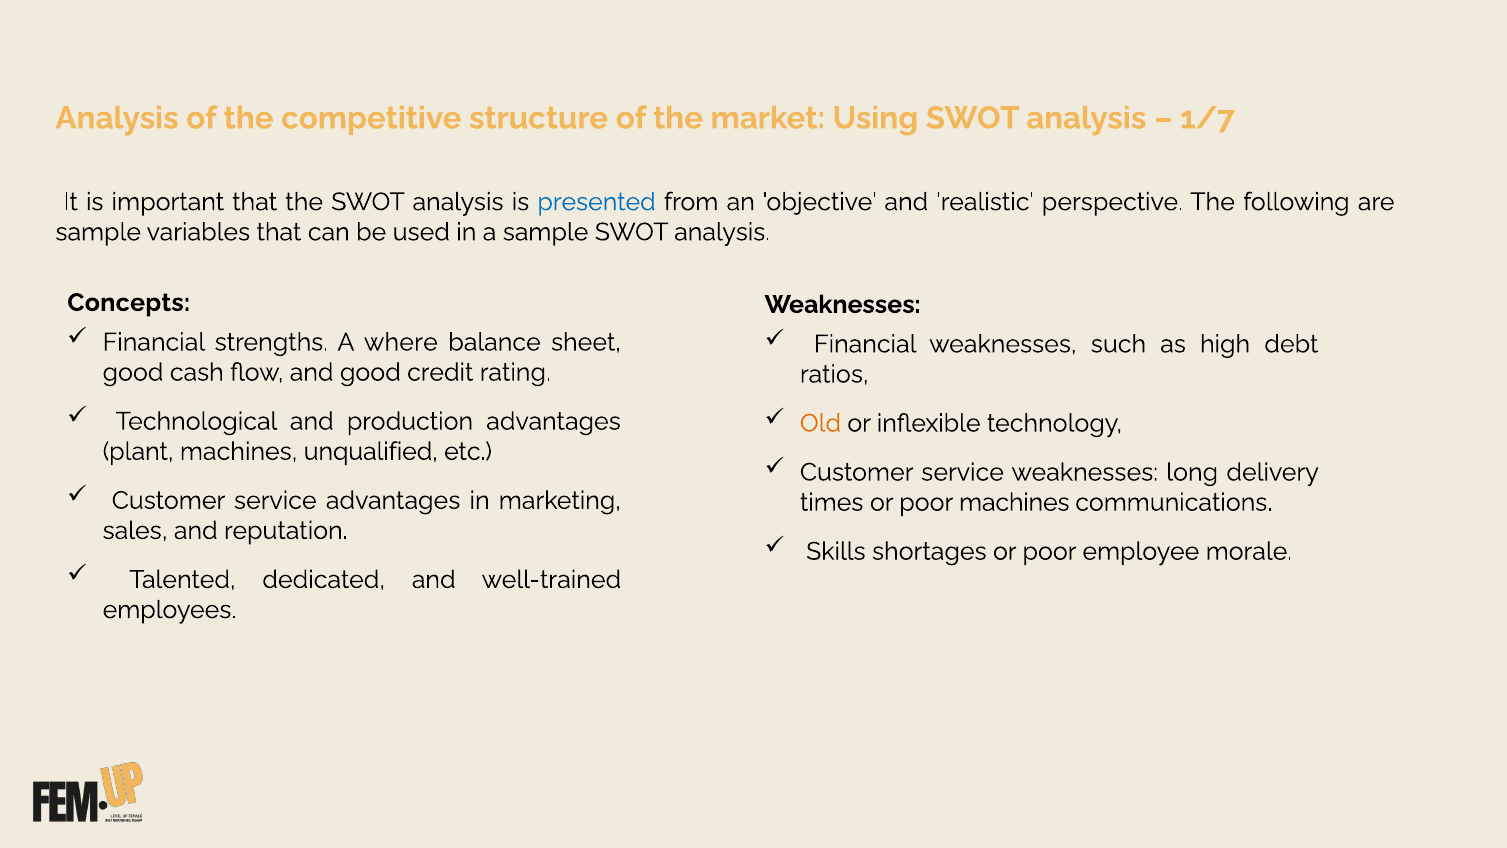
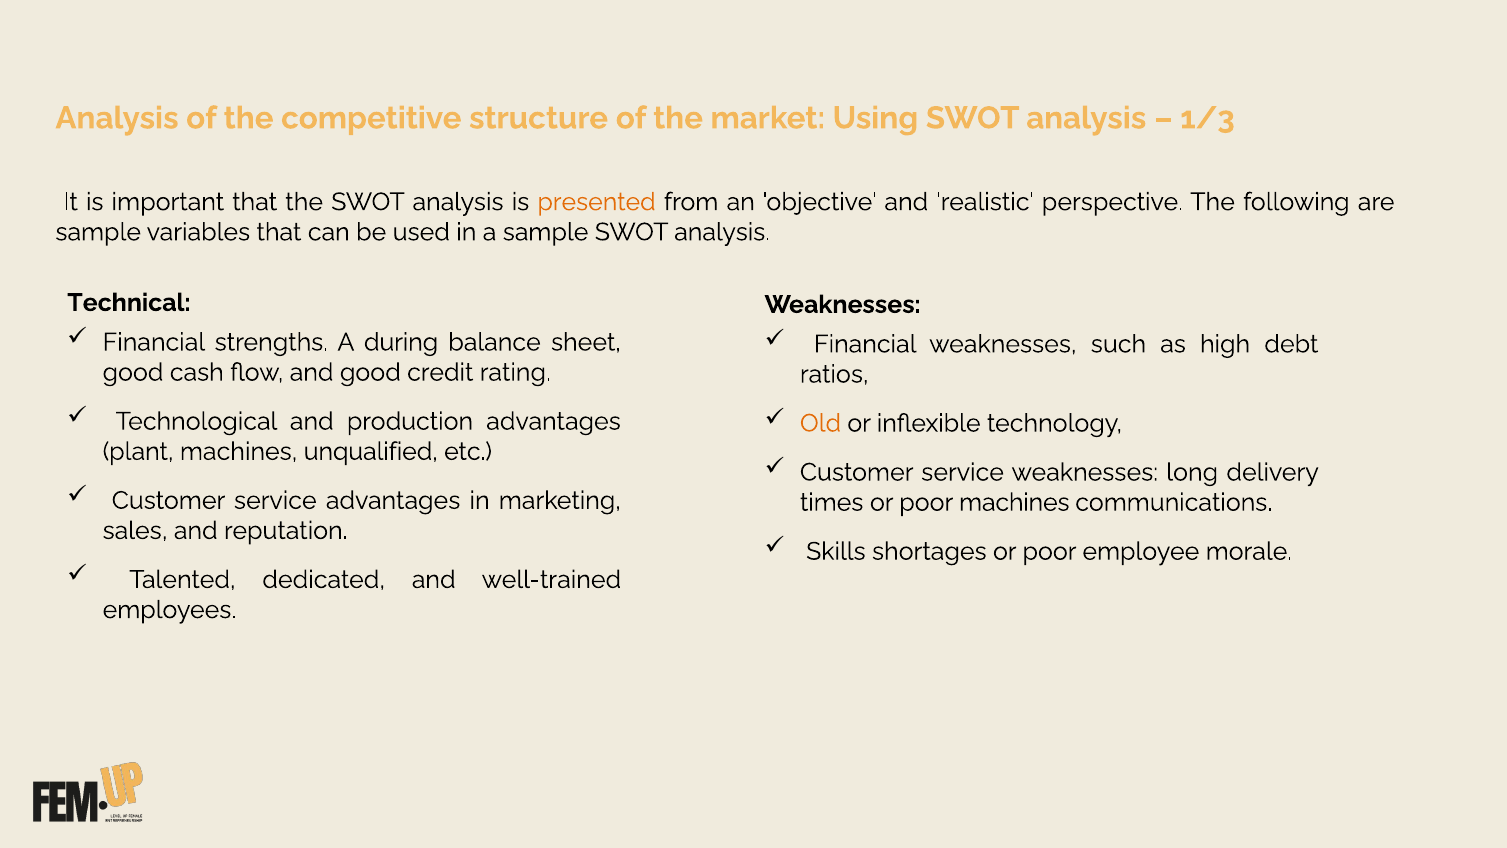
1/7: 1/7 -> 1/3
presented colour: blue -> orange
Concepts: Concepts -> Technical
where: where -> during
